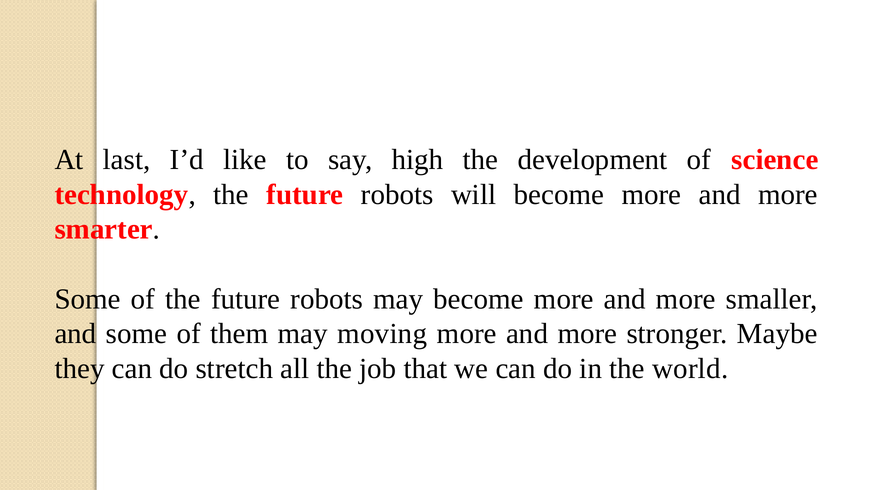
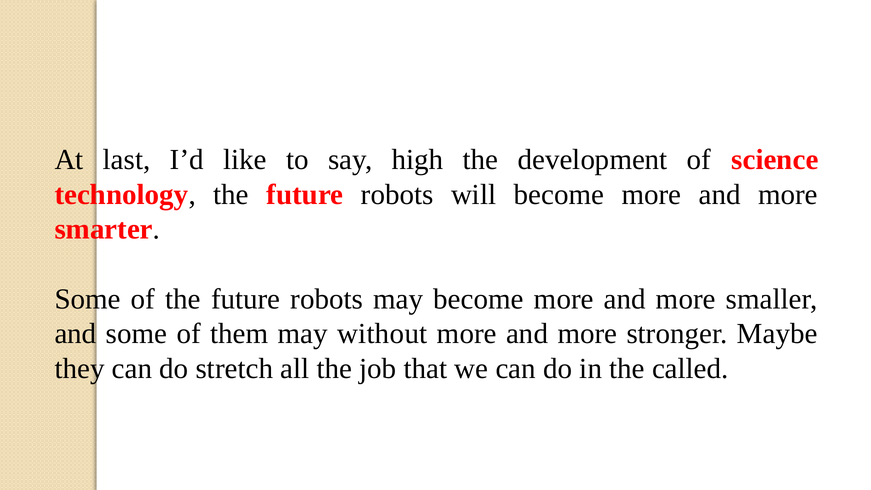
moving: moving -> without
world: world -> called
